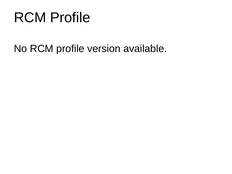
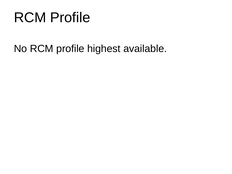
version: version -> highest
